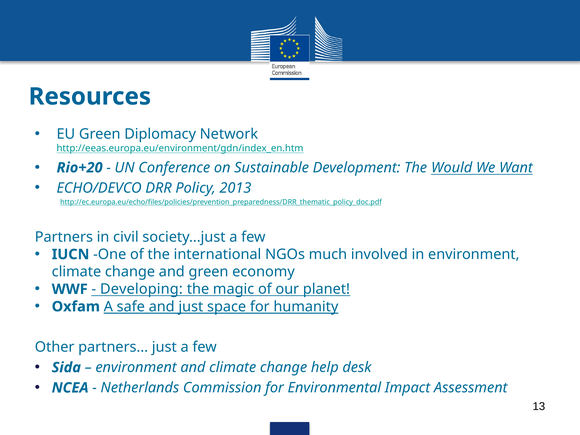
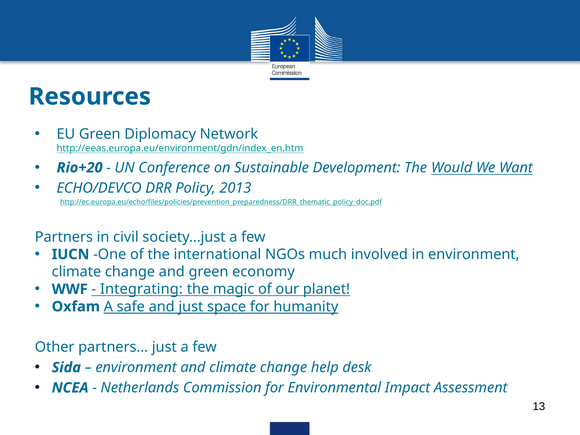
Developing: Developing -> Integrating
